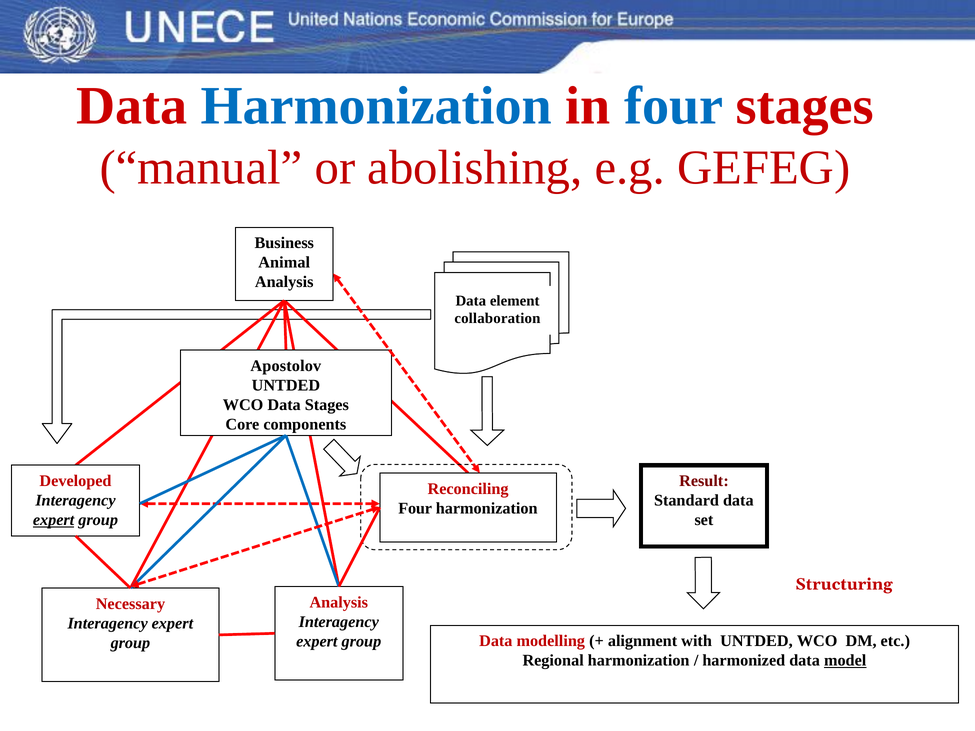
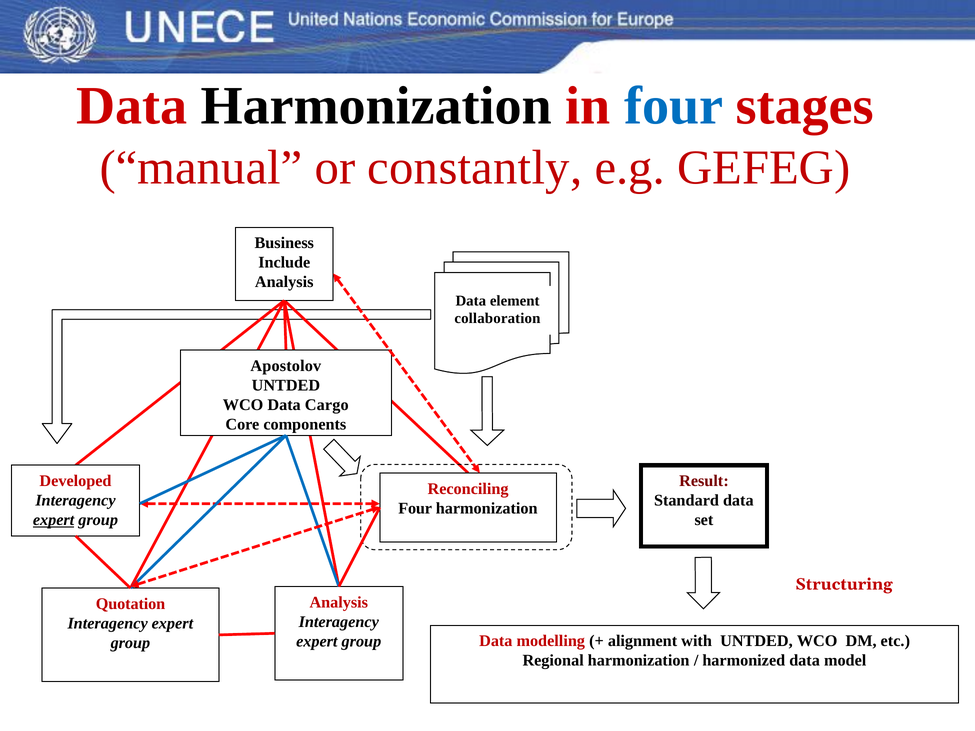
Harmonization at (376, 106) colour: blue -> black
abolishing: abolishing -> constantly
Animal: Animal -> Include
Data Stages: Stages -> Cargo
Necessary: Necessary -> Quotation
model underline: present -> none
